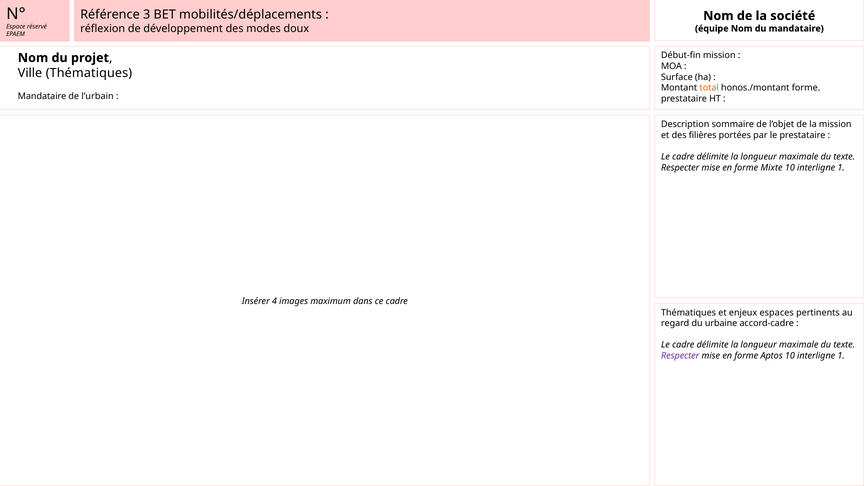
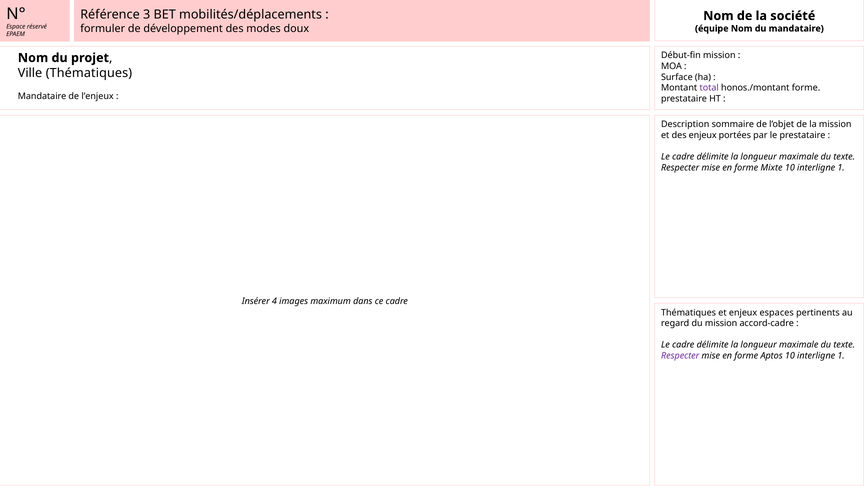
réflexion: réflexion -> formuler
total colour: orange -> purple
l’urbain: l’urbain -> l’enjeux
des filières: filières -> enjeux
du urbaine: urbaine -> mission
